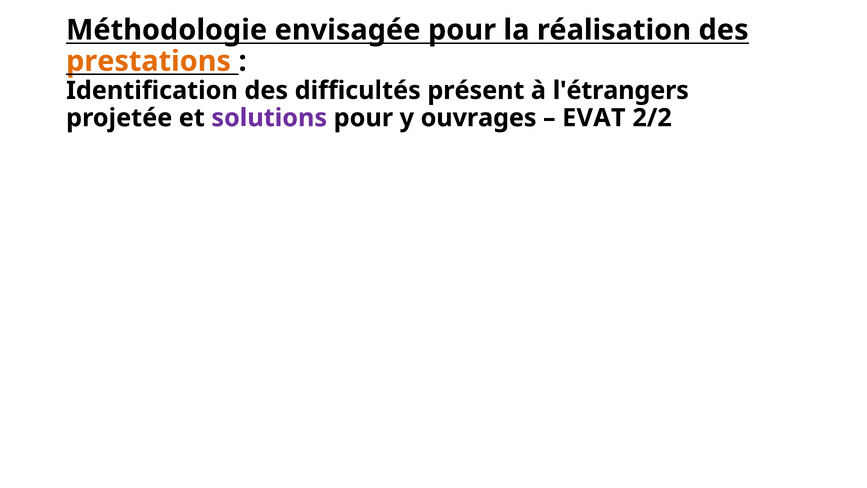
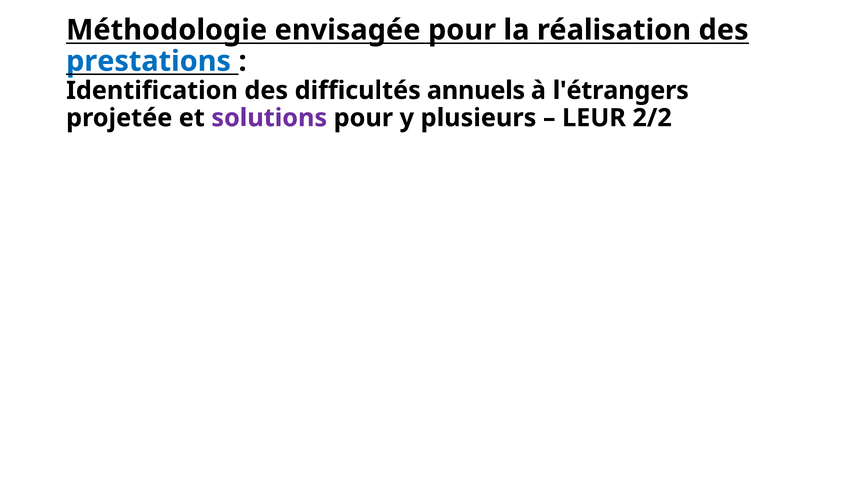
prestations colour: orange -> blue
présent: présent -> annuels
ouvrages: ouvrages -> plusieurs
EVAT: EVAT -> LEUR
